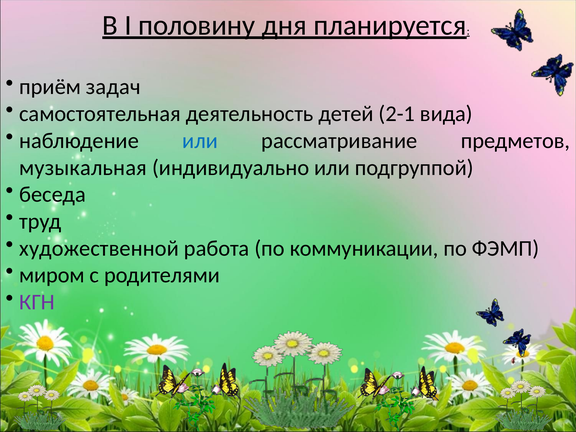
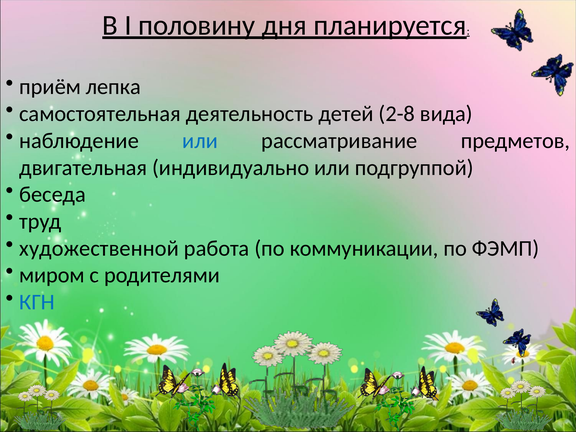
задач: задач -> лепка
2-1: 2-1 -> 2-8
музыкальная: музыкальная -> двигательная
КГН colour: purple -> blue
